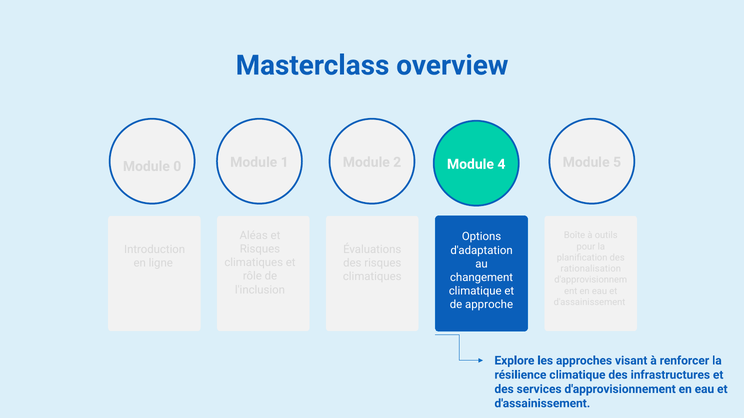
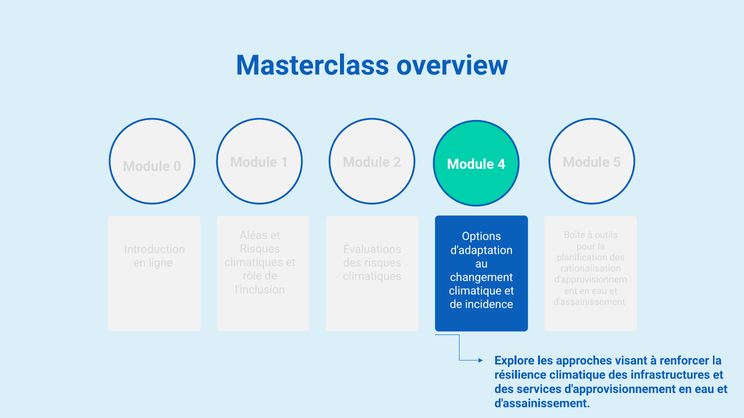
approche: approche -> incidence
